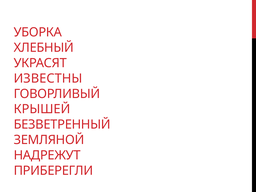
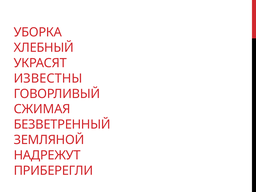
КРЫШЕЙ: КРЫШЕЙ -> СЖИМАЯ
